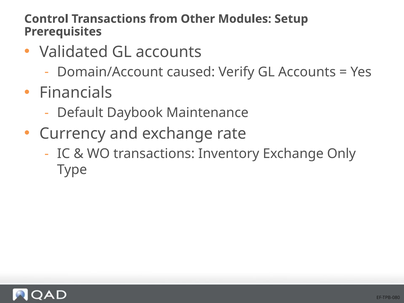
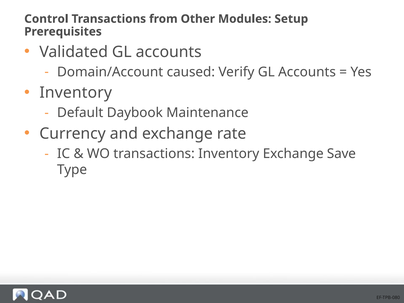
Financials at (76, 93): Financials -> Inventory
Only: Only -> Save
